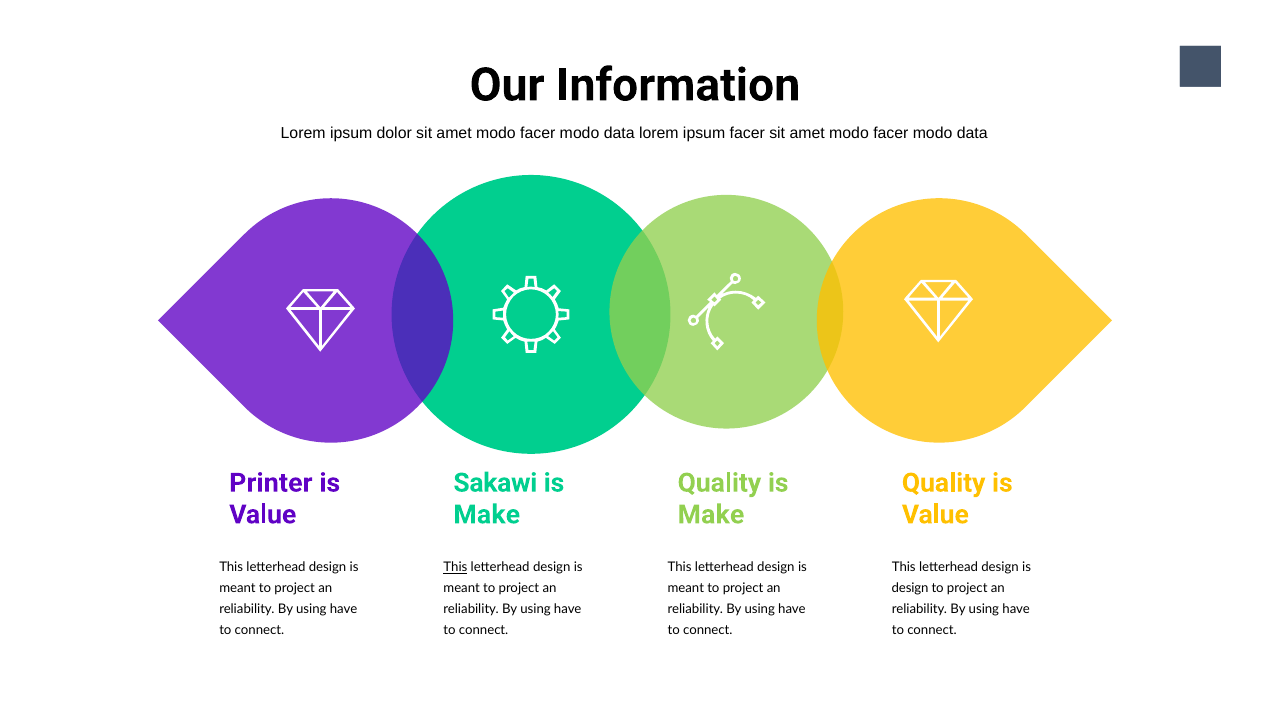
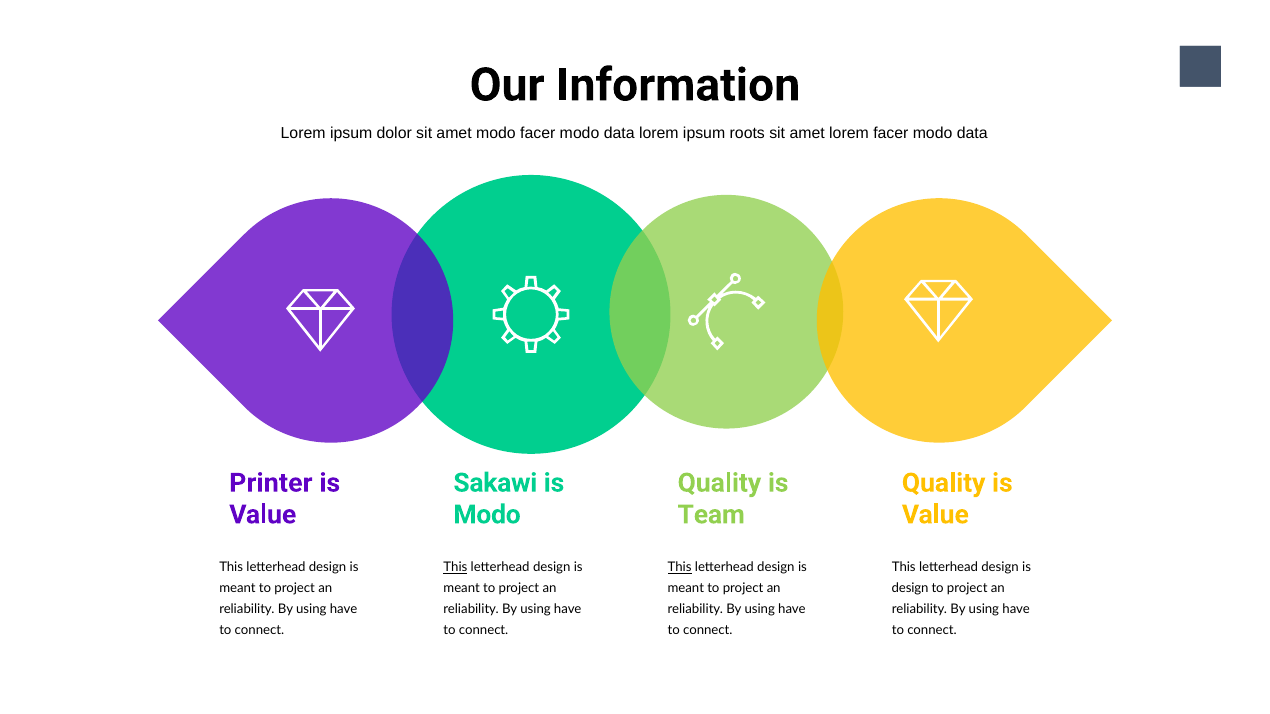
ipsum facer: facer -> roots
modo at (849, 134): modo -> lorem
Make at (487, 515): Make -> Modo
Make at (711, 515): Make -> Team
This at (680, 568) underline: none -> present
